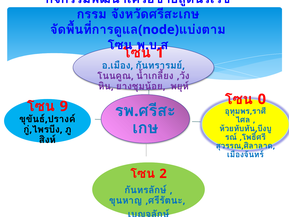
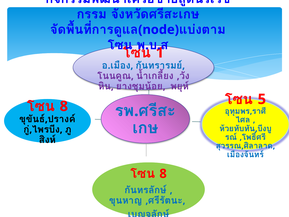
0: 0 -> 5
9 at (64, 106): 9 -> 8
2 at (163, 174): 2 -> 8
